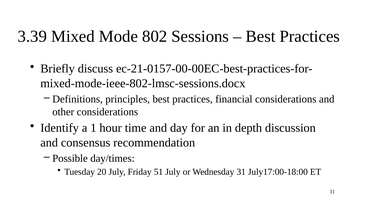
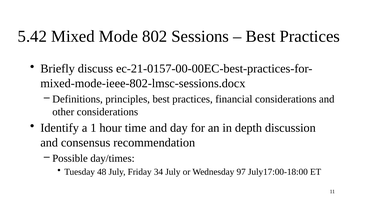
3.39: 3.39 -> 5.42
20: 20 -> 48
51: 51 -> 34
31: 31 -> 97
